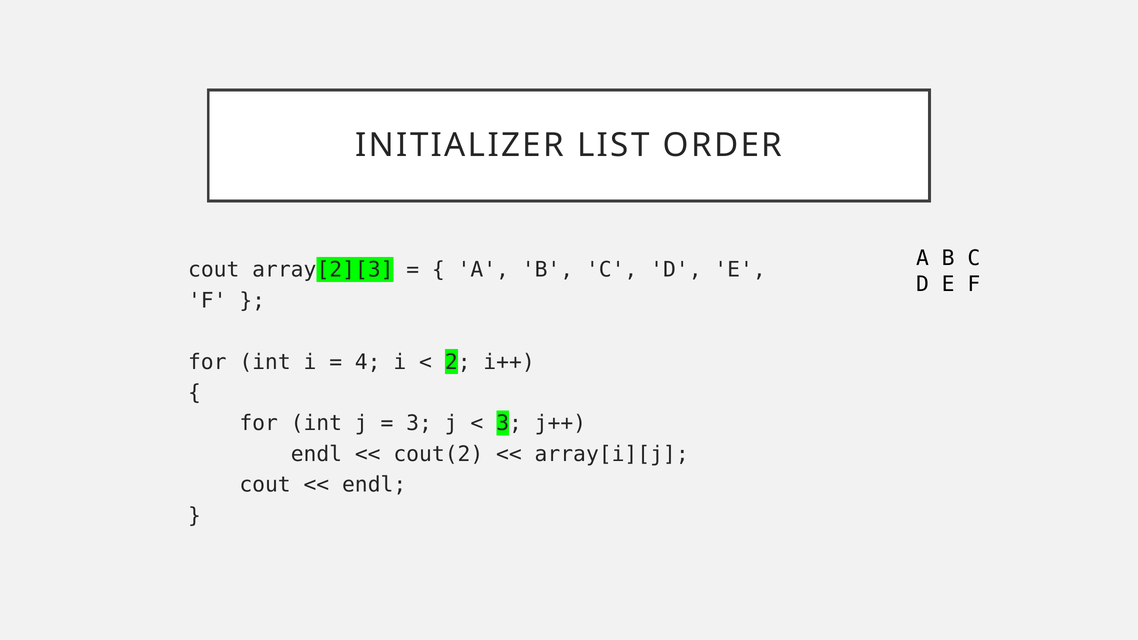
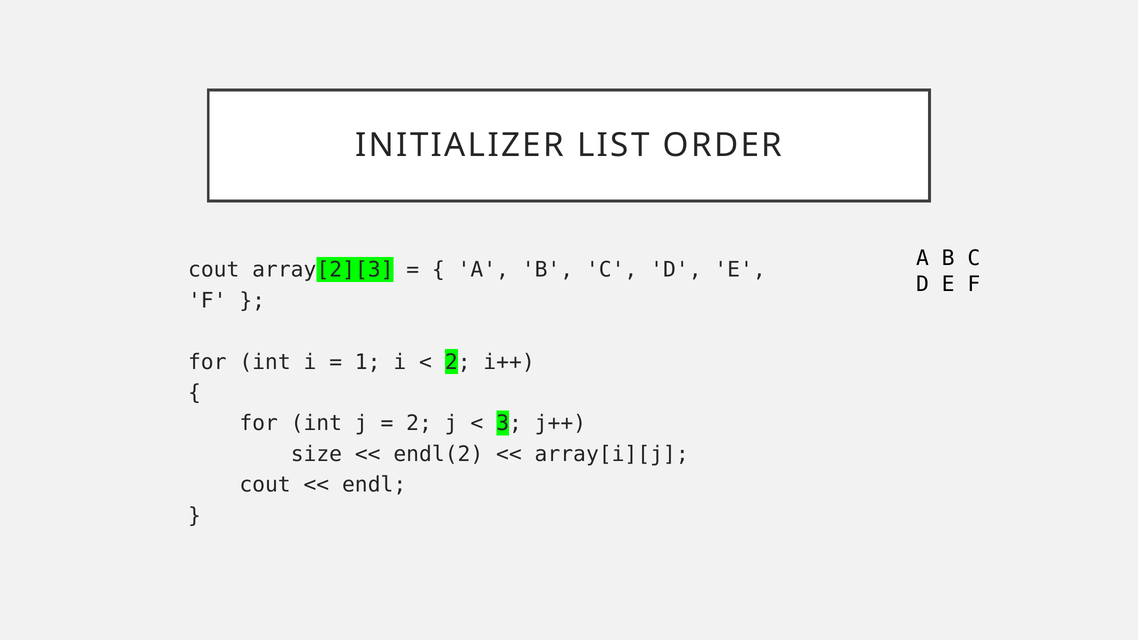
4: 4 -> 1
3 at (419, 423): 3 -> 2
endl at (316, 454): endl -> size
cout(2: cout(2 -> endl(2
